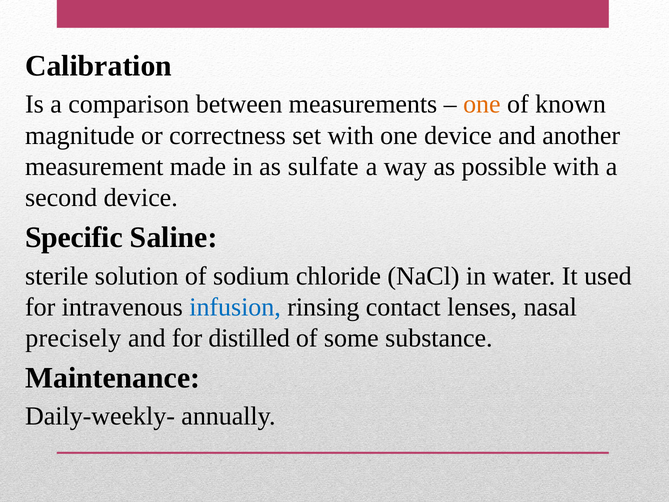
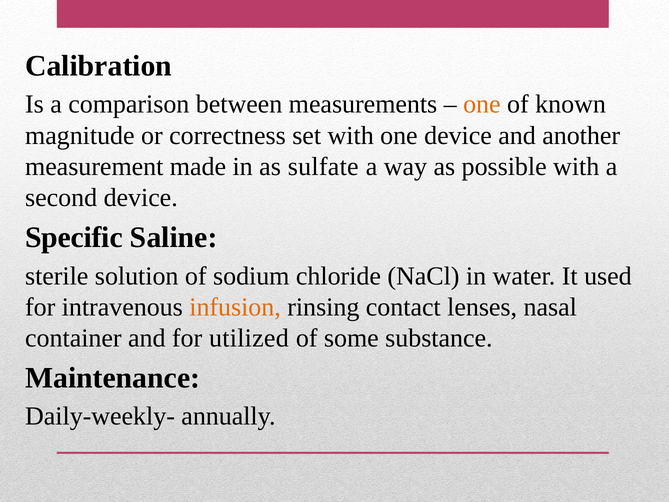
infusion colour: blue -> orange
precisely: precisely -> container
distilled: distilled -> utilized
